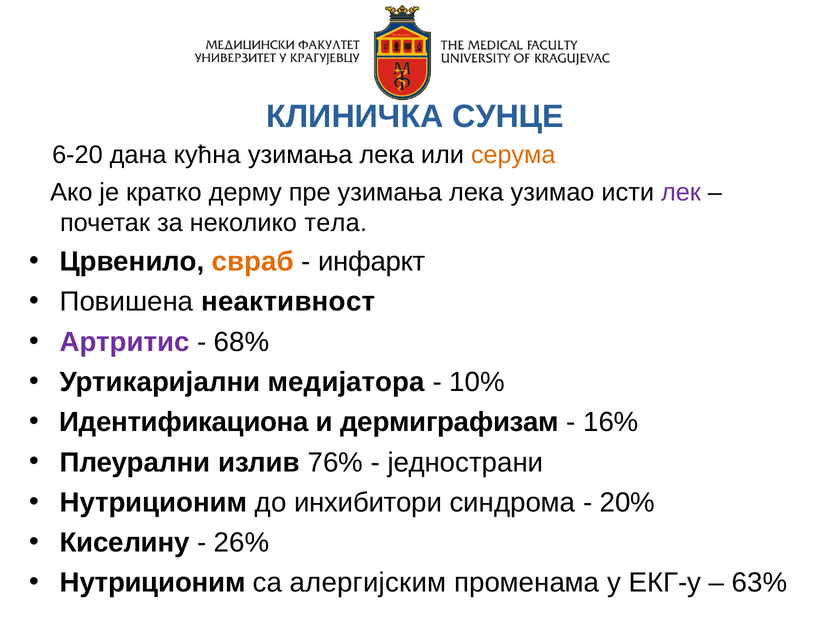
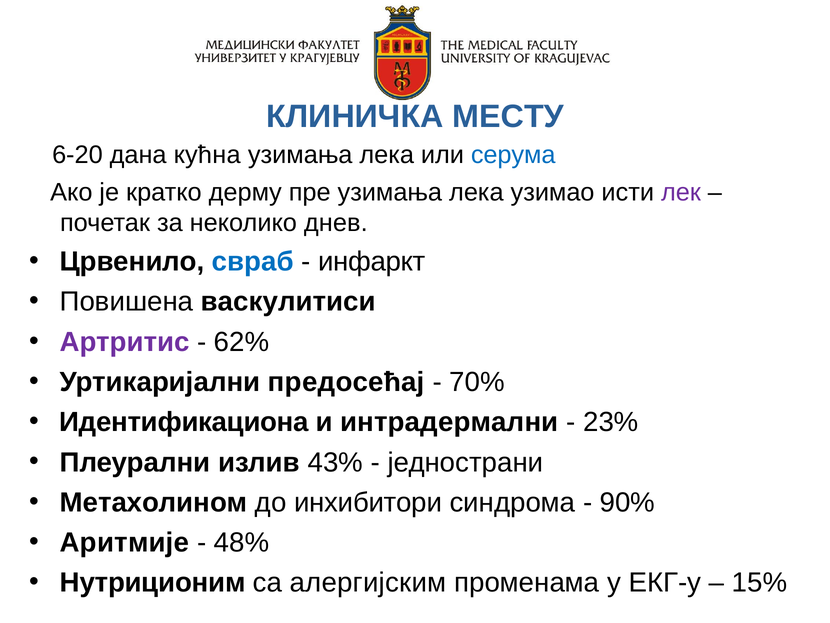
СУНЦЕ: СУНЦЕ -> МЕСТУ
серума colour: orange -> blue
тела: тела -> днев
свраб colour: orange -> blue
неактивност: неактивност -> васкулитиси
68%: 68% -> 62%
медијатора: медијатора -> предосећај
10%: 10% -> 70%
дермиграфизам: дермиграфизам -> интрадермални
16%: 16% -> 23%
76%: 76% -> 43%
Нутриционим at (154, 502): Нутриционим -> Метахолином
20%: 20% -> 90%
Киселину: Киселину -> Аритмије
26%: 26% -> 48%
63%: 63% -> 15%
